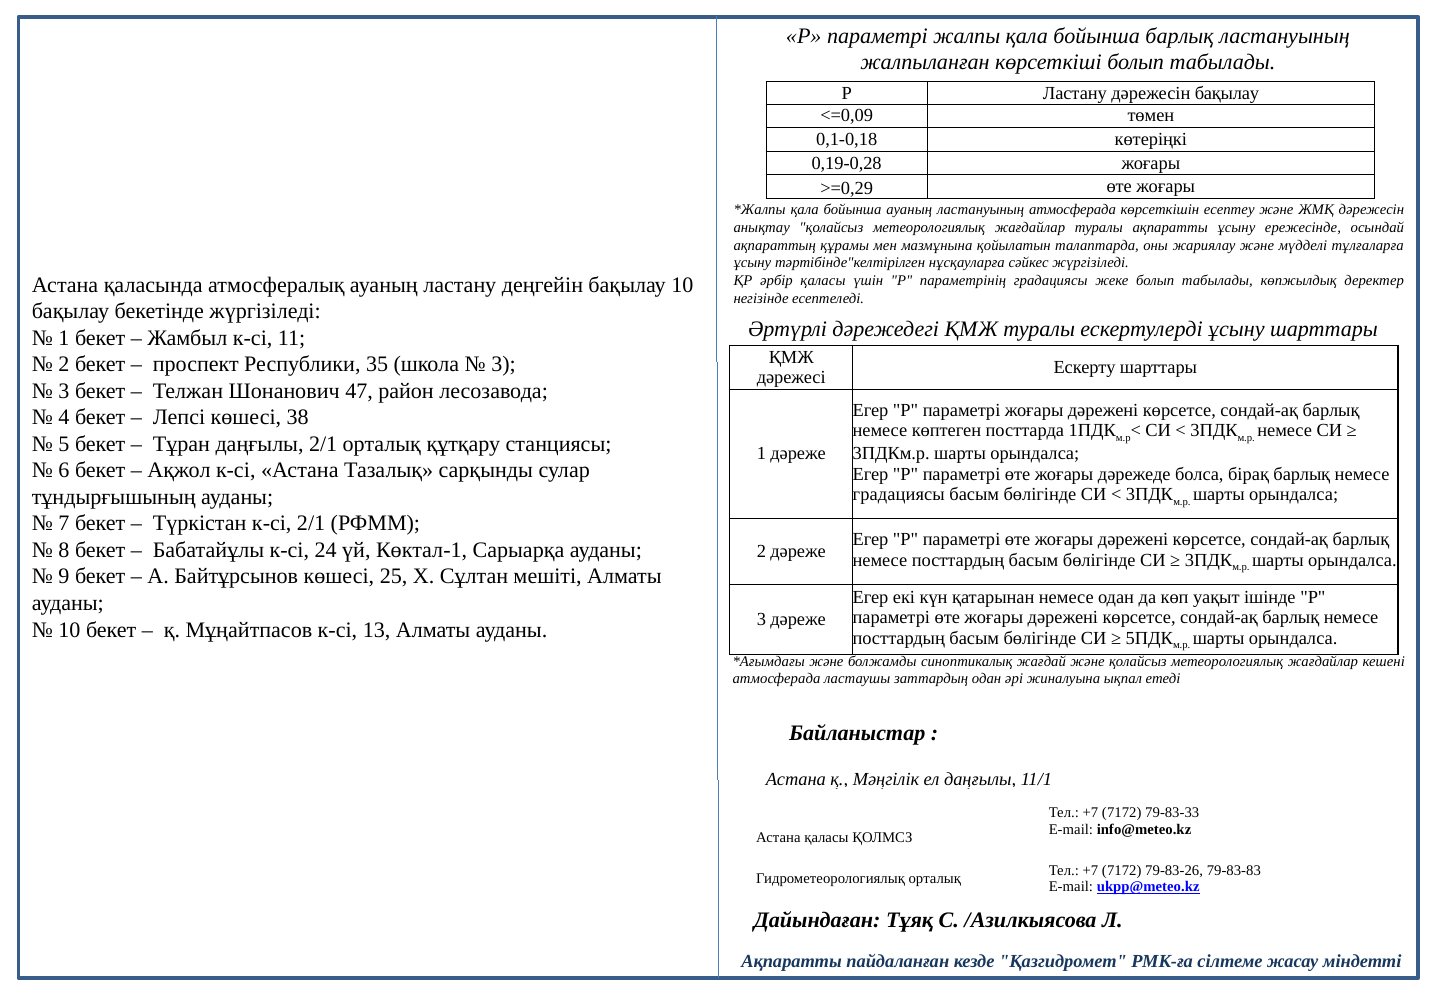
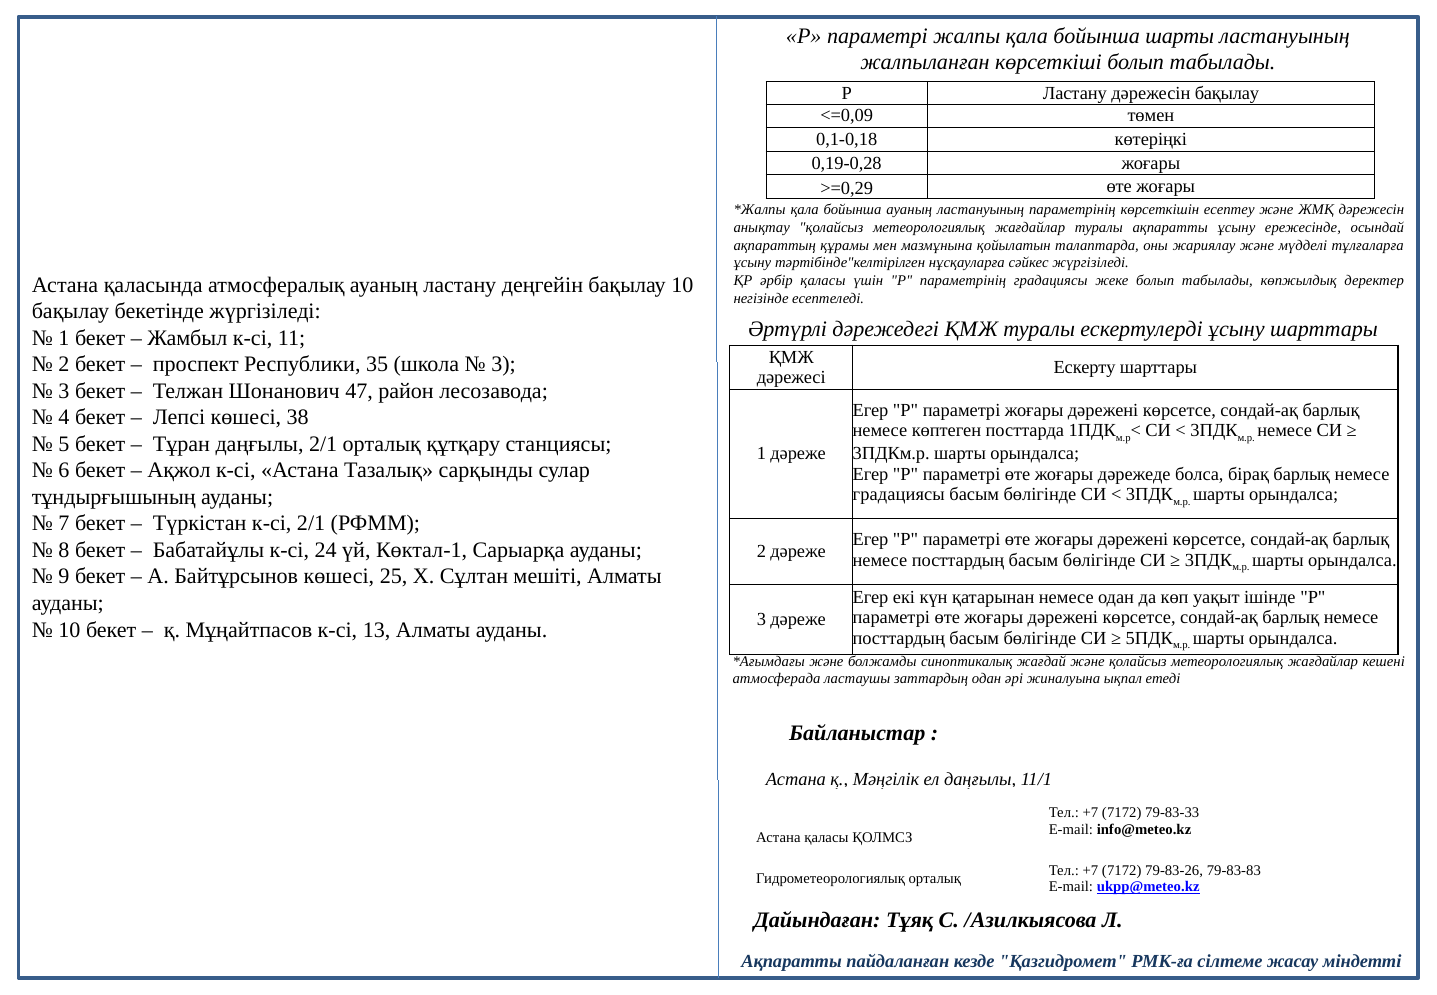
бойынша барлық: барлық -> шарты
ластануының атмосферада: атмосферада -> параметрінің
